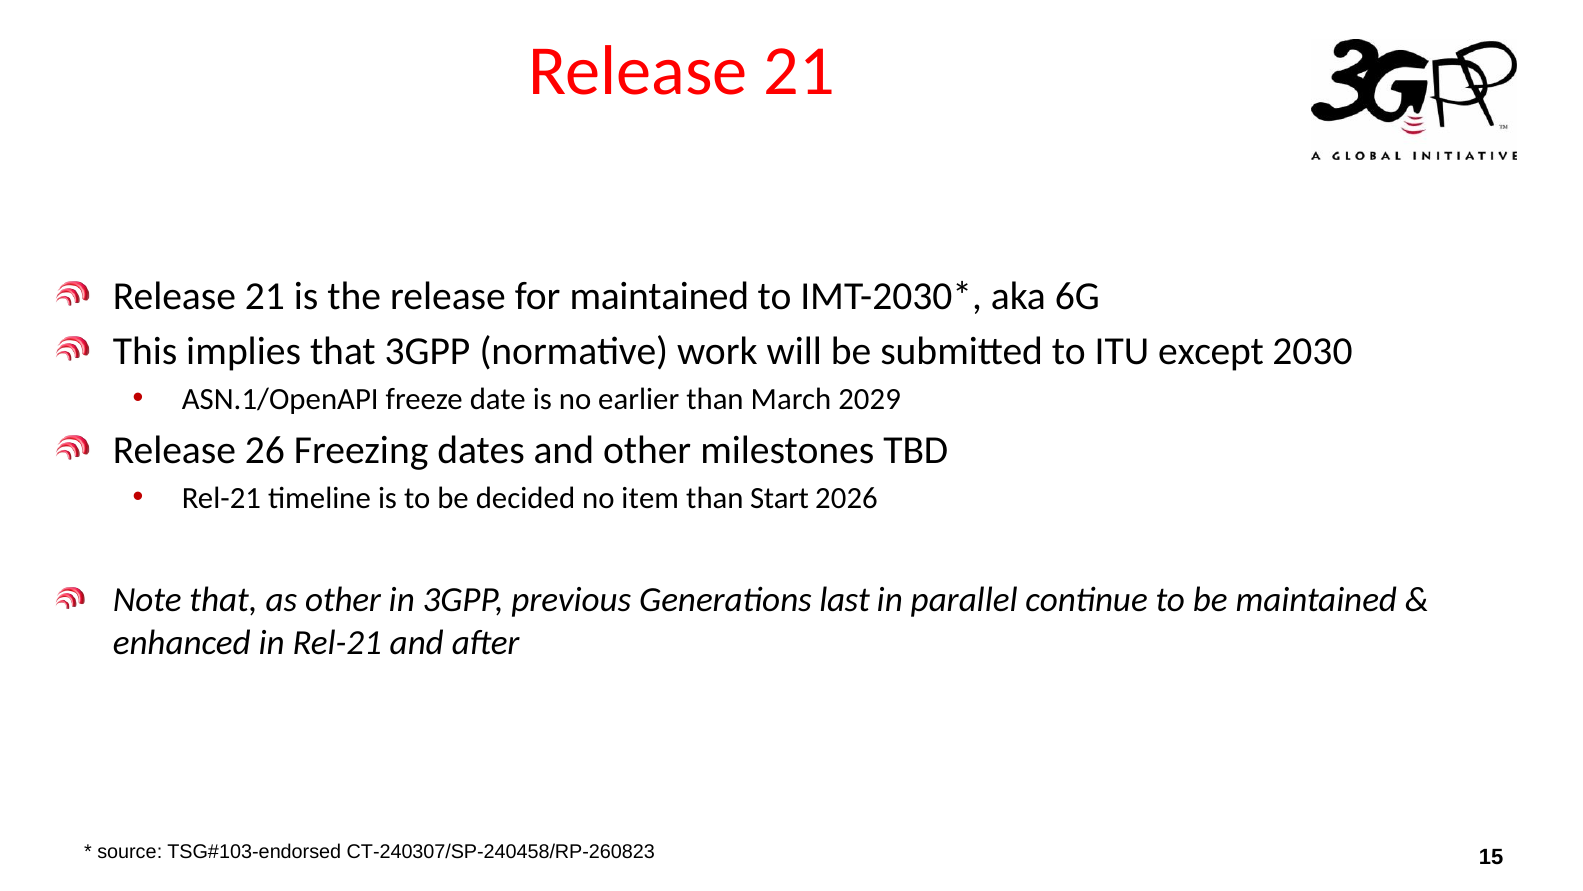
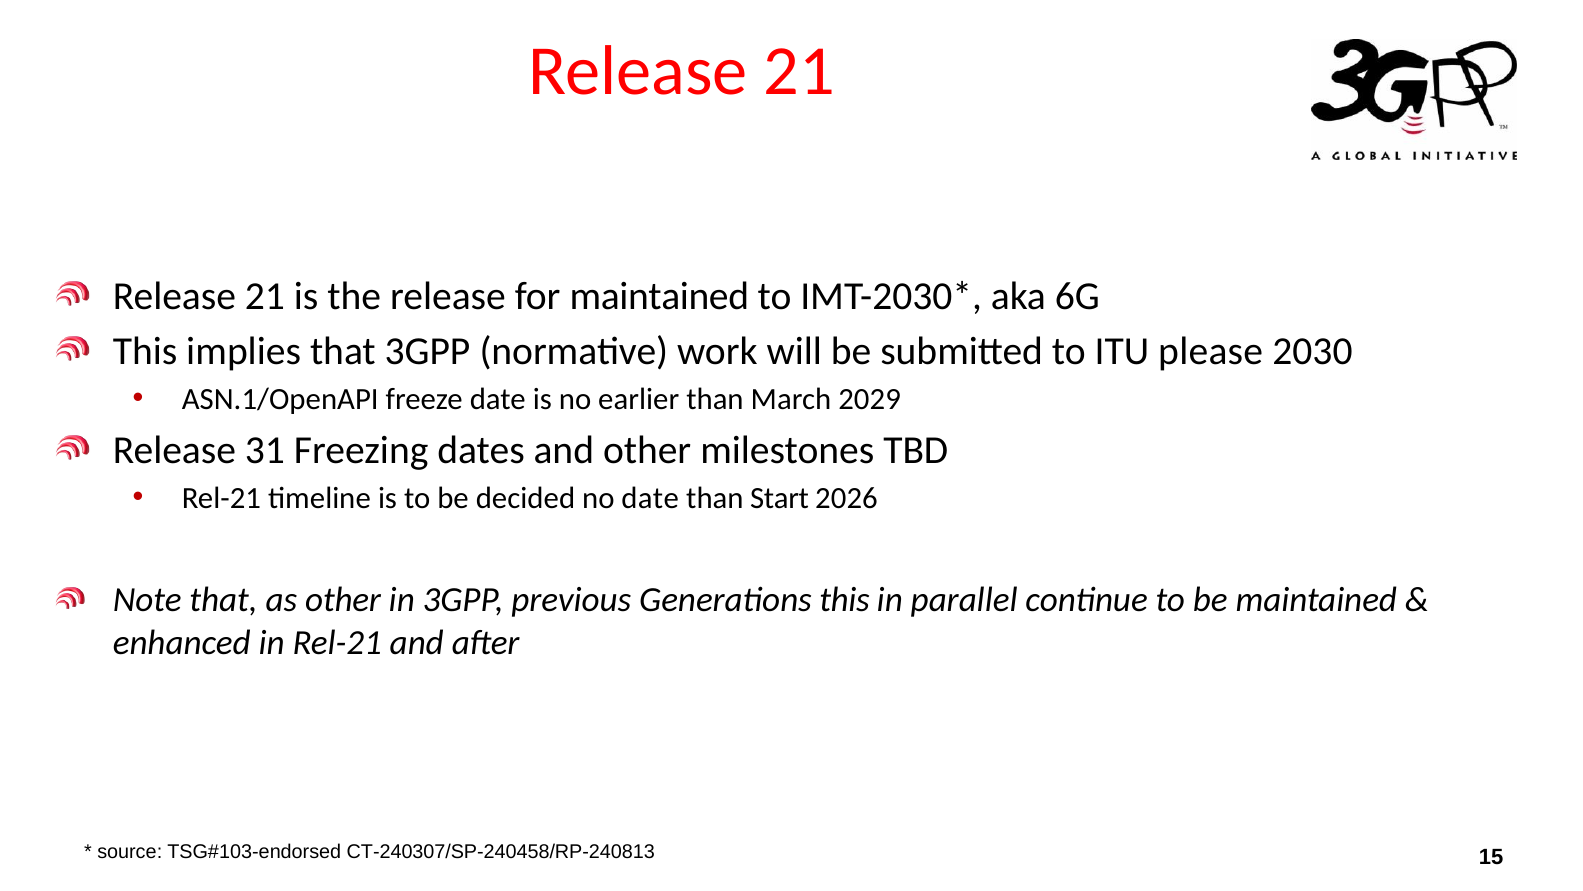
except: except -> please
26: 26 -> 31
no item: item -> date
Generations last: last -> this
CT-240307/SP-240458/RP-260823: CT-240307/SP-240458/RP-260823 -> CT-240307/SP-240458/RP-240813
